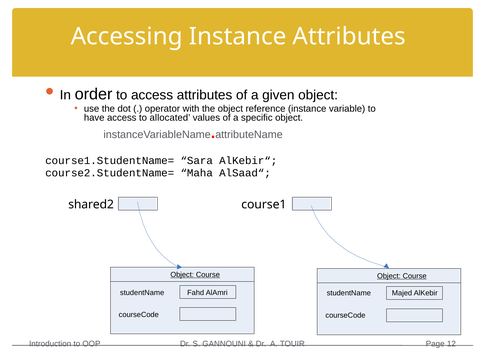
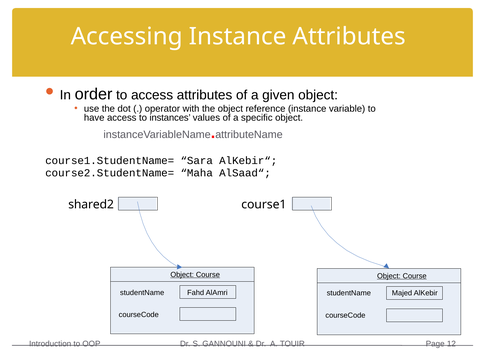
allocated: allocated -> instances
